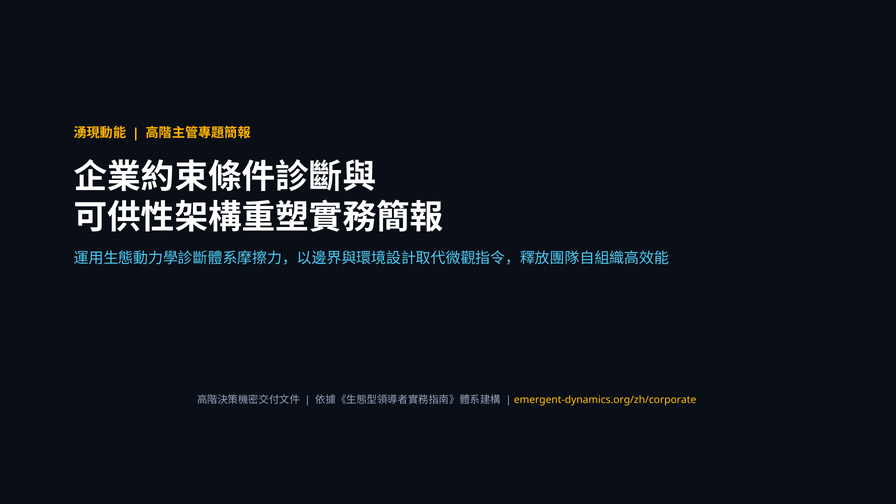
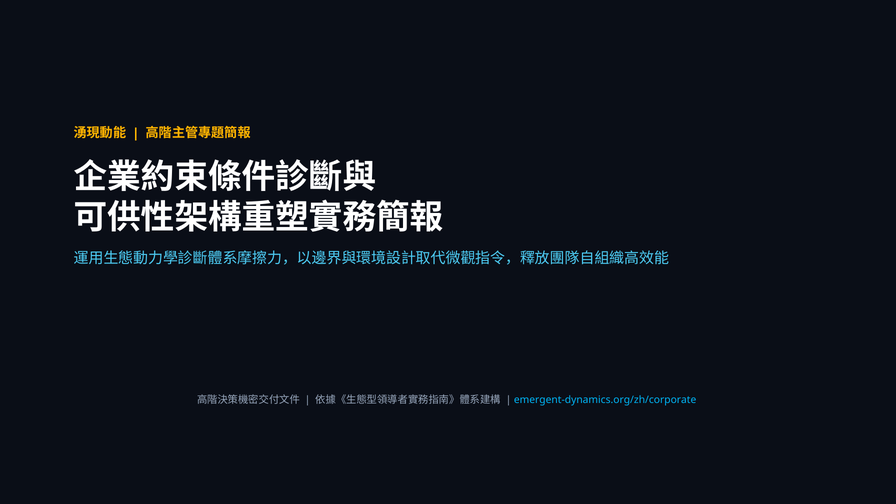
emergent-dynamics.org/zh/corporate colour: yellow -> light blue
